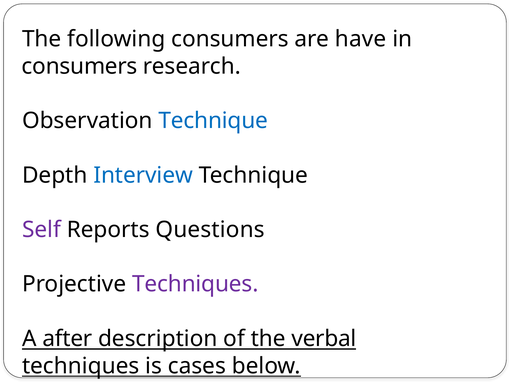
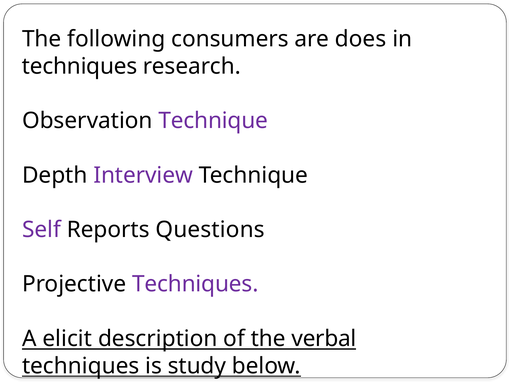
have: have -> does
consumers at (80, 66): consumers -> techniques
Technique at (213, 121) colour: blue -> purple
Interview colour: blue -> purple
after: after -> elicit
cases: cases -> study
